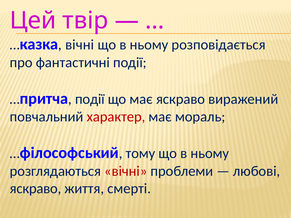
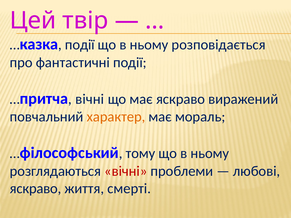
вічні at (80, 45): вічні -> події
події at (90, 99): події -> вічні
характер colour: red -> orange
